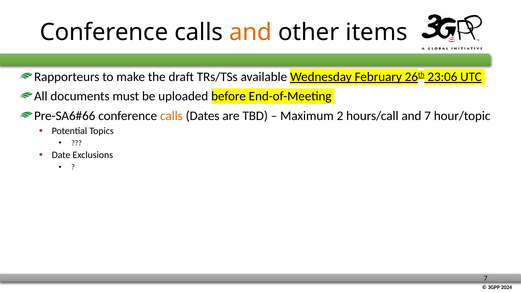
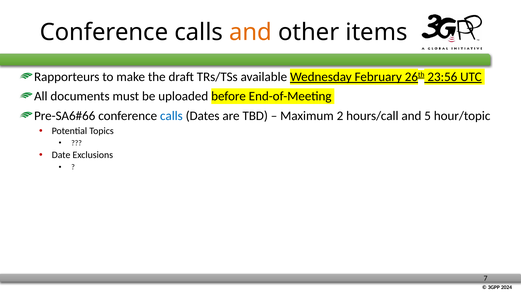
23:06: 23:06 -> 23:56
calls at (171, 116) colour: orange -> blue
and 7: 7 -> 5
